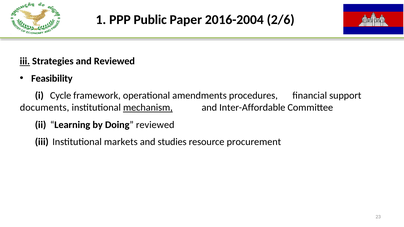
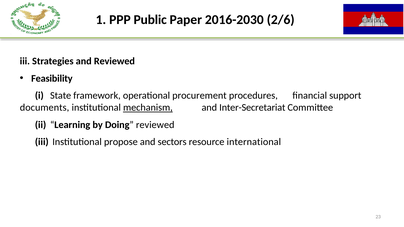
2016-2004: 2016-2004 -> 2016-2030
iii at (25, 61) underline: present -> none
Cycle: Cycle -> State
amendments: amendments -> procurement
Inter-Affordable: Inter-Affordable -> Inter-Secretariat
markets: markets -> propose
studies: studies -> sectors
procurement: procurement -> international
